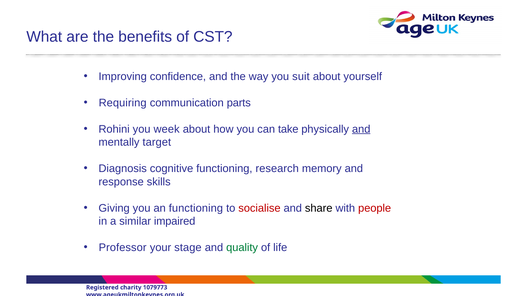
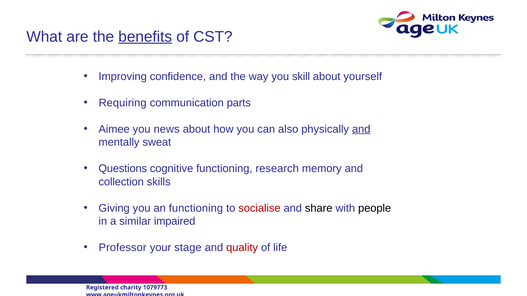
benefits underline: none -> present
suit: suit -> skill
Rohini: Rohini -> Aimee
week: week -> news
take: take -> also
target: target -> sweat
Diagnosis: Diagnosis -> Questions
response: response -> collection
people colour: red -> black
quality colour: green -> red
